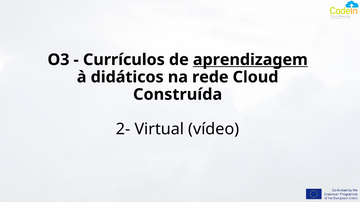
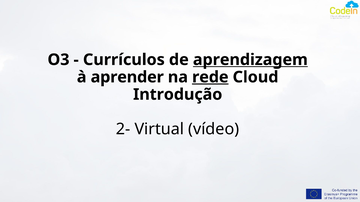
didáticos: didáticos -> aprender
rede underline: none -> present
Construída: Construída -> Introdução
